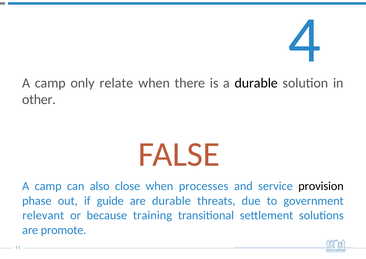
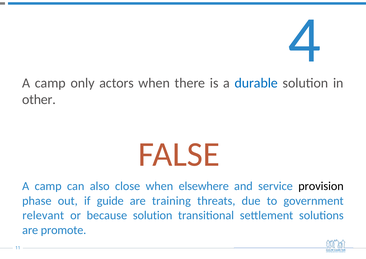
relate: relate -> actors
durable at (256, 83) colour: black -> blue
processes: processes -> elsewhere
are durable: durable -> training
because training: training -> solution
